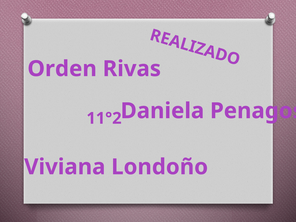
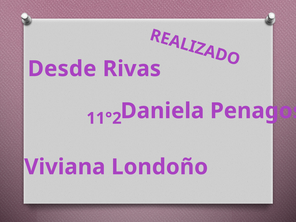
Orden: Orden -> Desde
